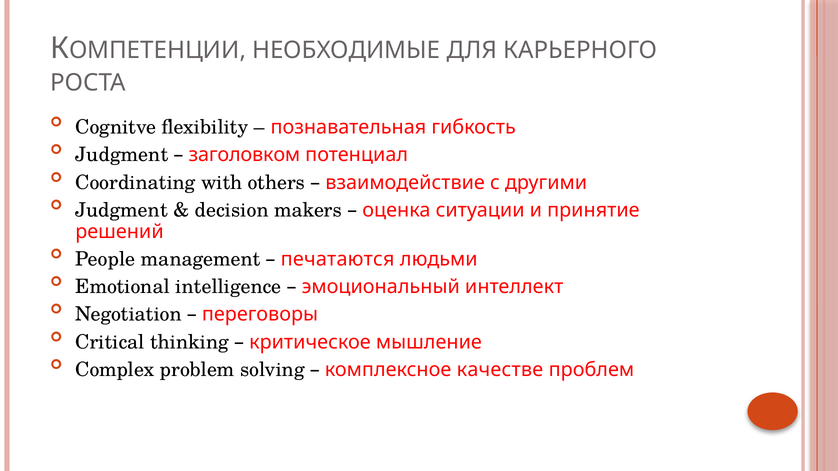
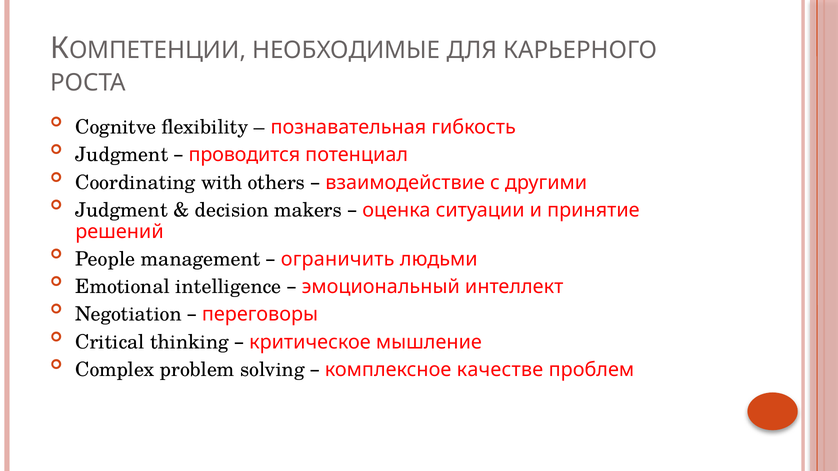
заголовком: заголовком -> проводится
печатаются: печатаются -> ограничить
